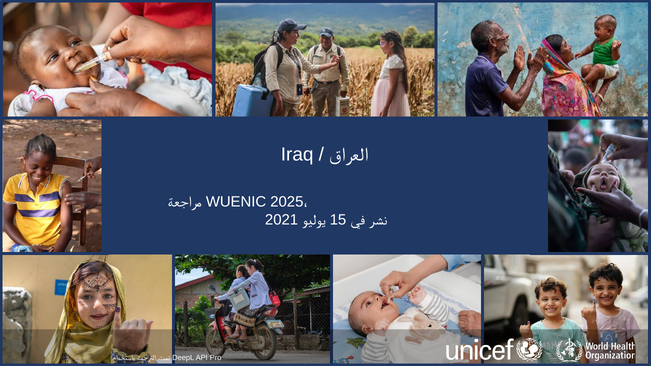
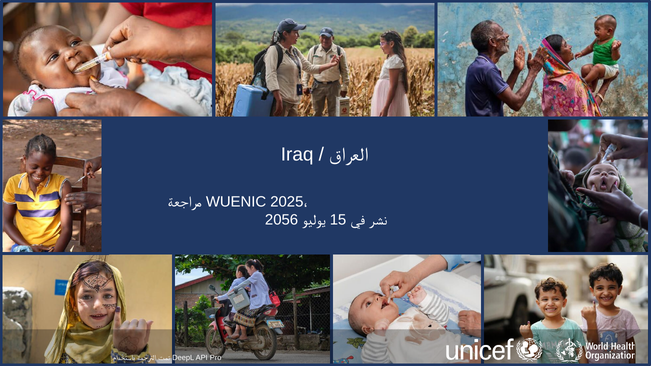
2021: 2021 -> 2056
